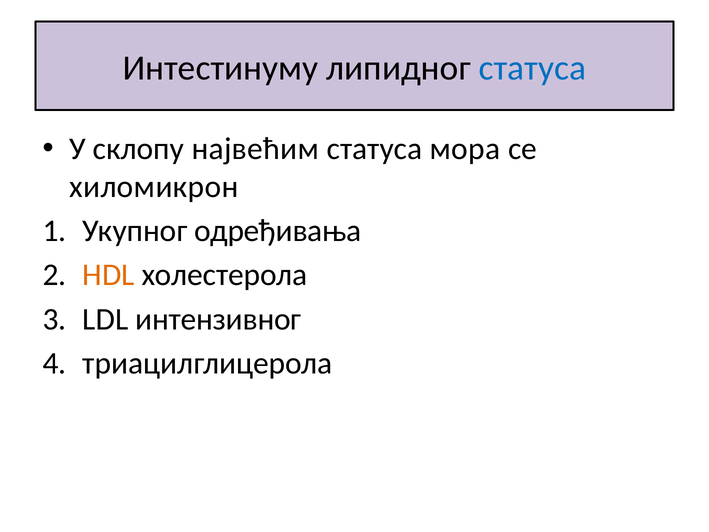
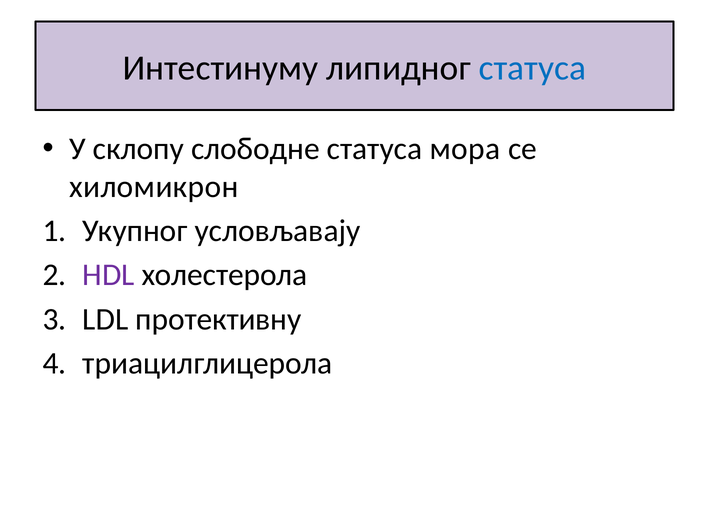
највећим: највећим -> слободне
одређивања: одређивања -> условљавају
HDL colour: orange -> purple
интензивног: интензивног -> протективну
